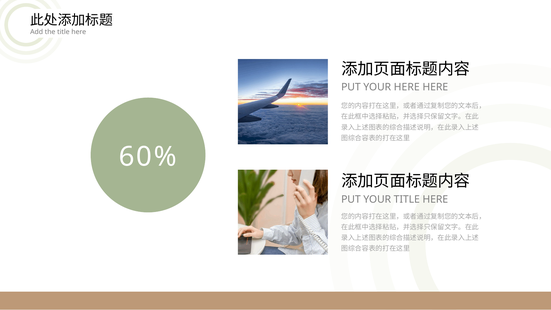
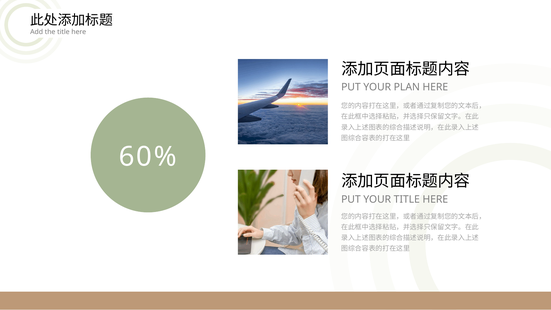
YOUR HERE: HERE -> PLAN
